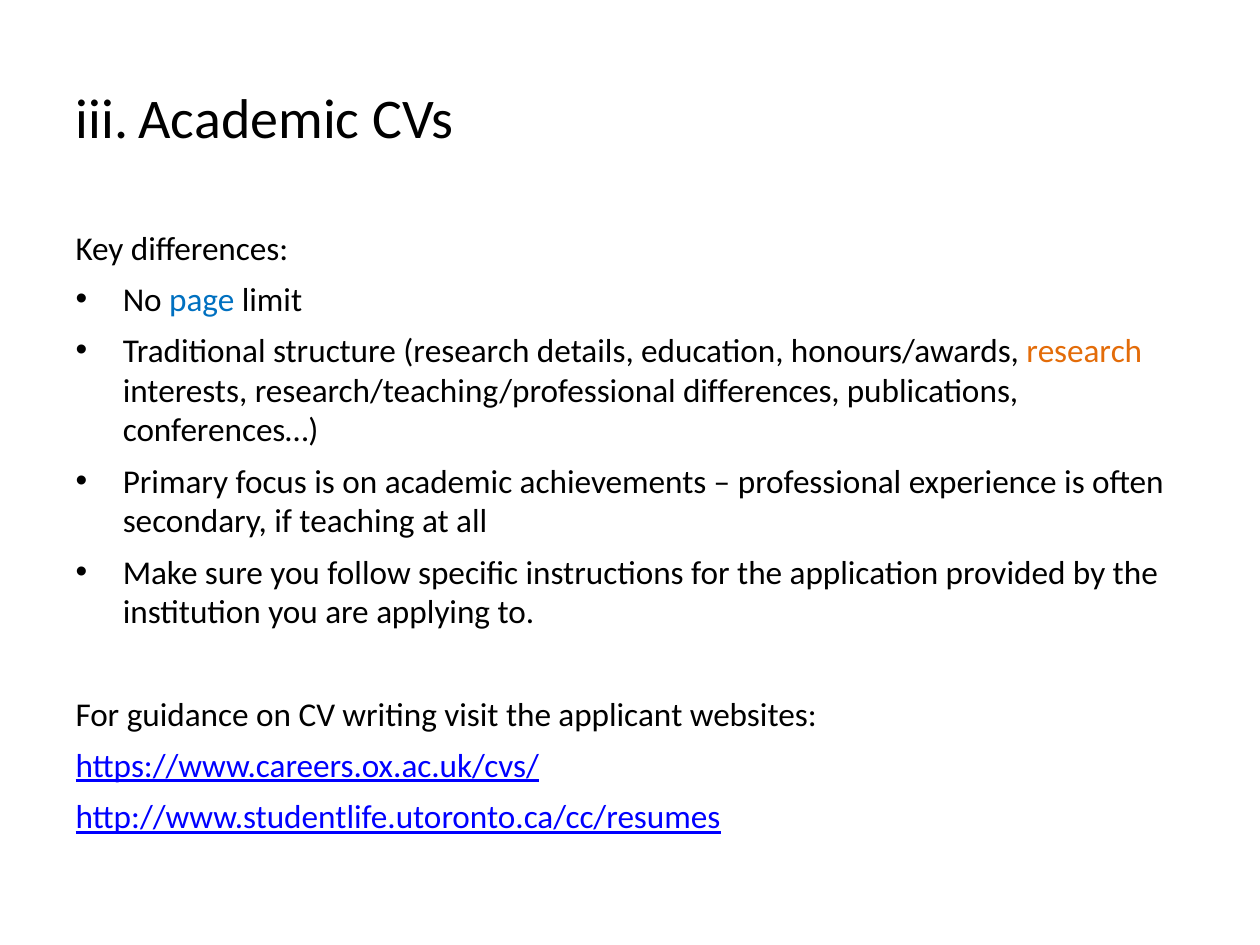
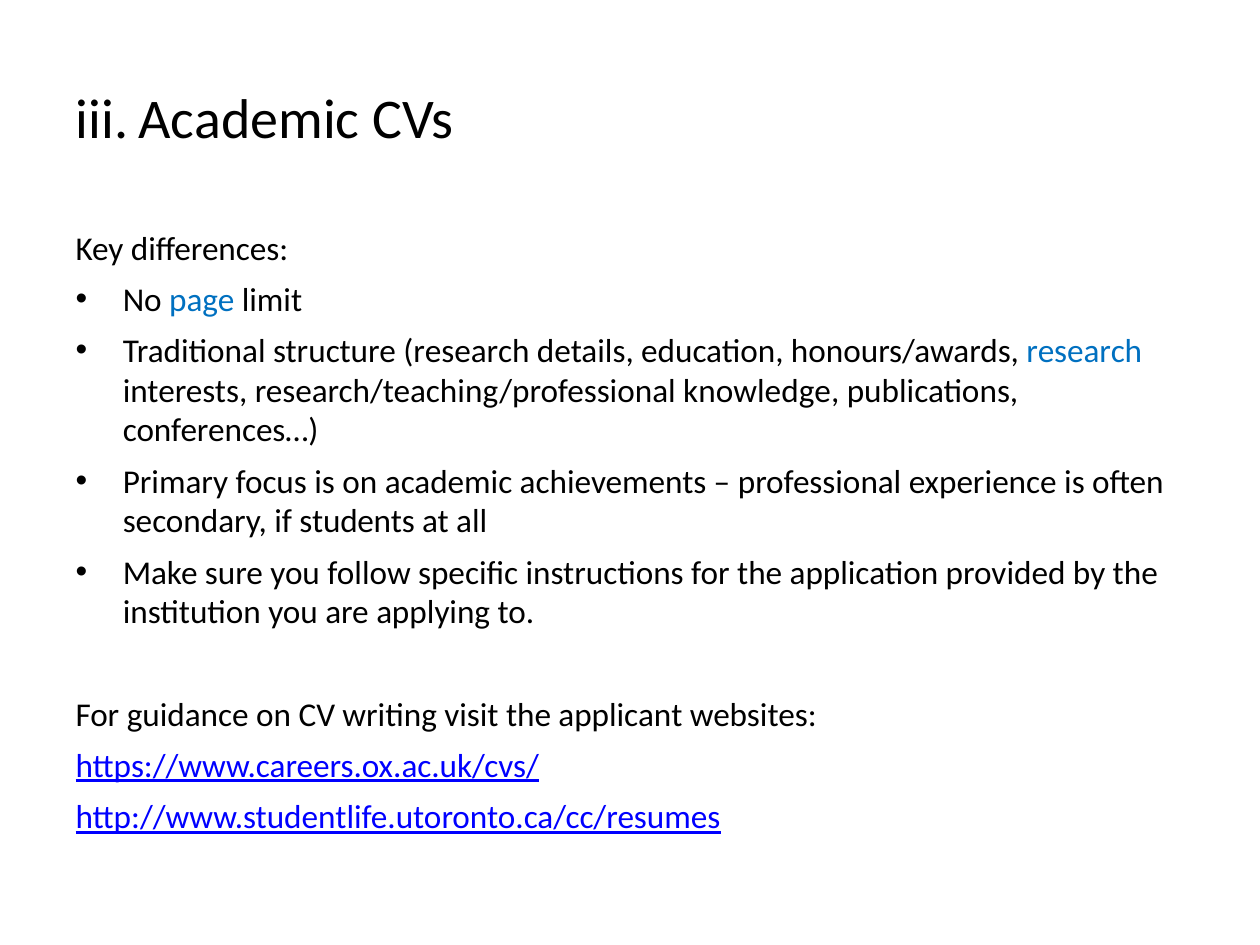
research at (1084, 351) colour: orange -> blue
research/teaching/professional differences: differences -> knowledge
teaching: teaching -> students
